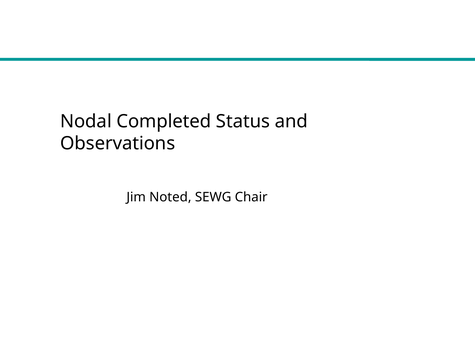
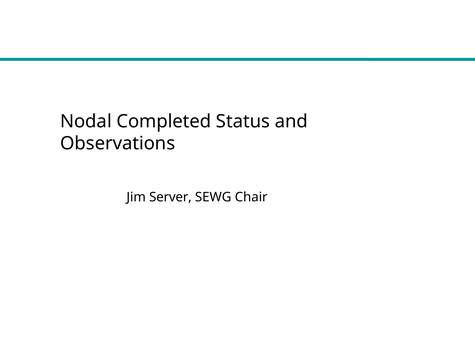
Noted: Noted -> Server
